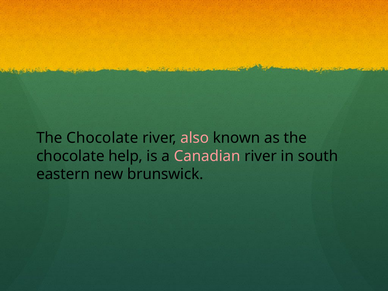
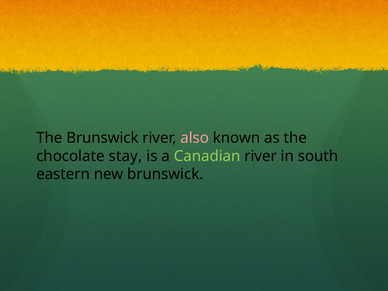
Chocolate at (102, 138): Chocolate -> Brunswick
help: help -> stay
Canadian colour: pink -> light green
